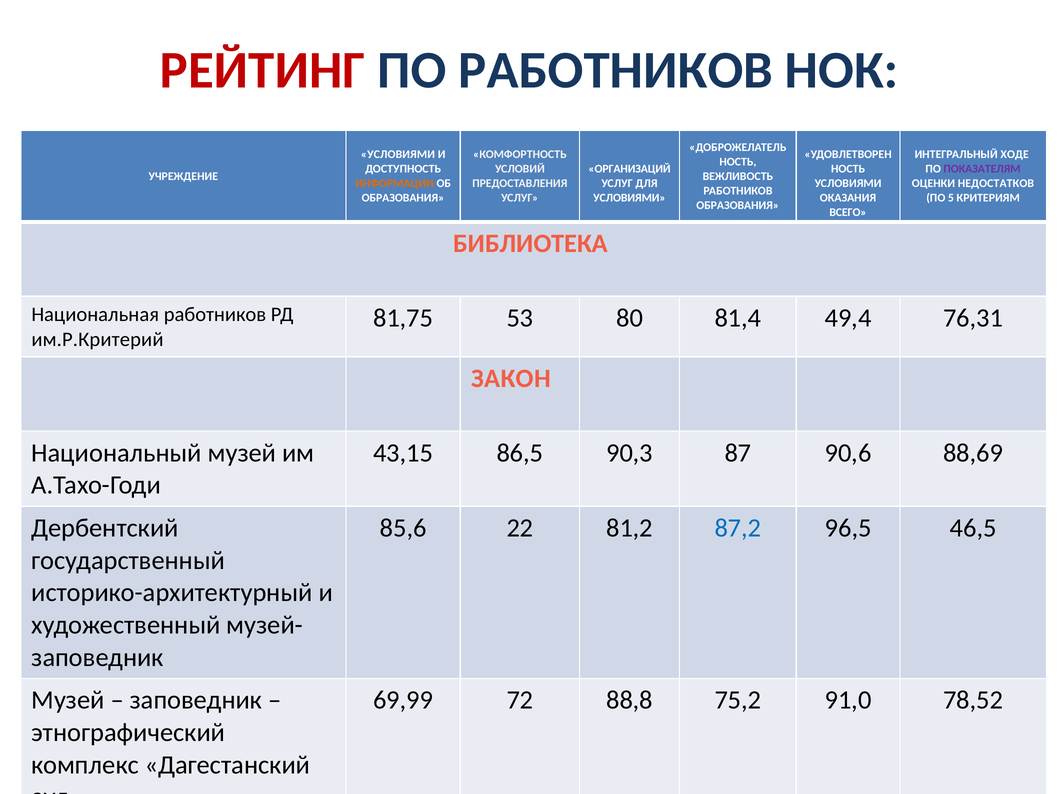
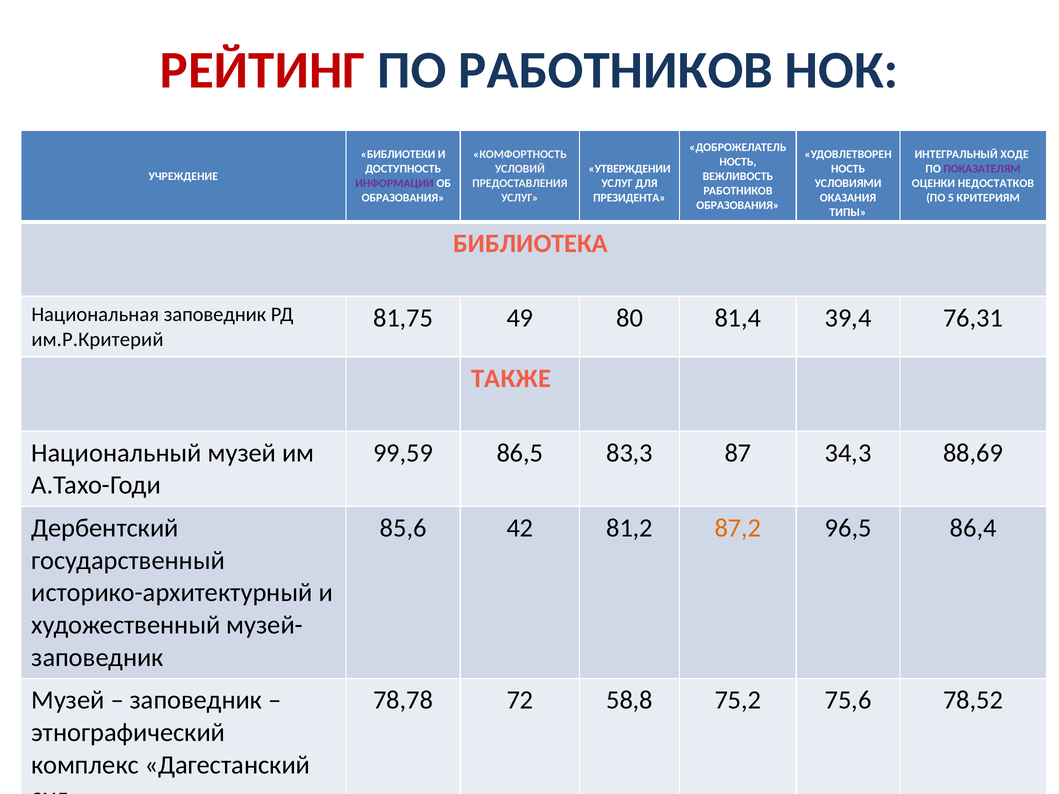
УСЛОВИЯМИ at (398, 155): УСЛОВИЯМИ -> БИБЛИОТЕКИ
ОРГАНИЗАЦИЙ: ОРГАНИЗАЦИЙ -> УТВЕРЖДЕНИИ
ИНФОРМАЦИИ colour: orange -> purple
УСЛОВИЯМИ at (630, 198): УСЛОВИЯМИ -> ПРЕЗИДЕНТА
ВСЕГО: ВСЕГО -> ТИПЫ
Национальная работников: работников -> заповедник
53: 53 -> 49
49,4: 49,4 -> 39,4
ЗАКОН: ЗАКОН -> ТАКЖЕ
43,15: 43,15 -> 99,59
90,3: 90,3 -> 83,3
90,6: 90,6 -> 34,3
22: 22 -> 42
87,2 colour: blue -> orange
46,5: 46,5 -> 86,4
69,99: 69,99 -> 78,78
88,8: 88,8 -> 58,8
91,0: 91,0 -> 75,6
